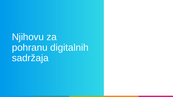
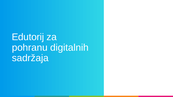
Njihovu: Njihovu -> Edutorij
